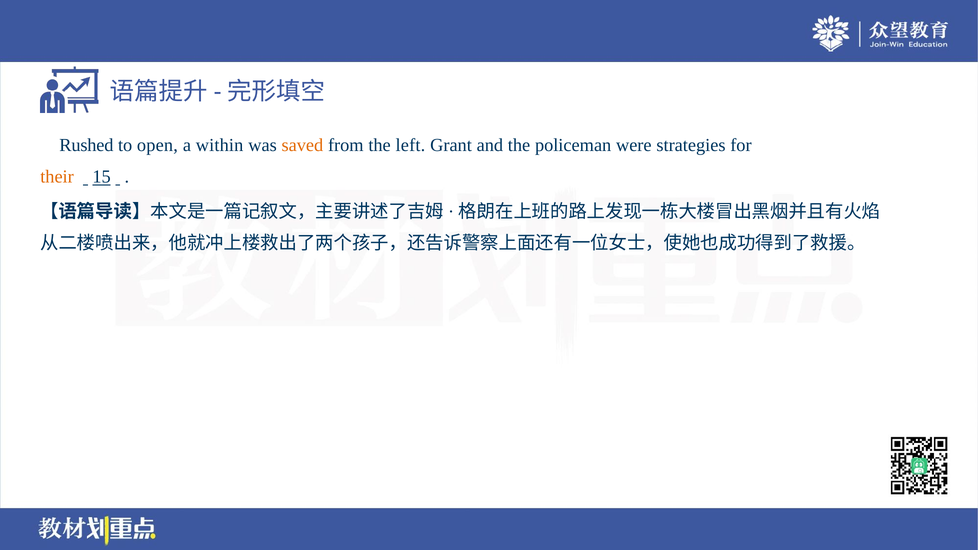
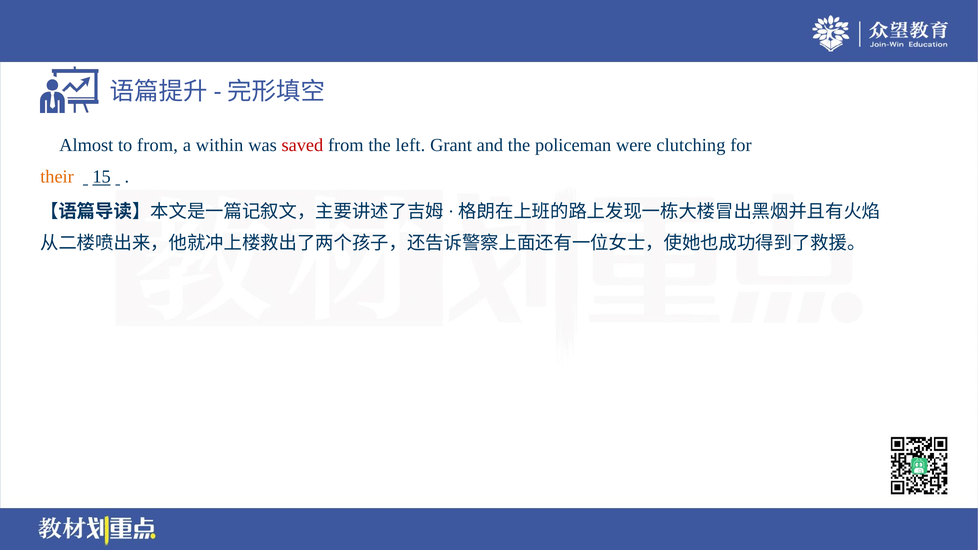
Rushed: Rushed -> Almost
to open: open -> from
saved colour: orange -> red
strategies: strategies -> clutching
